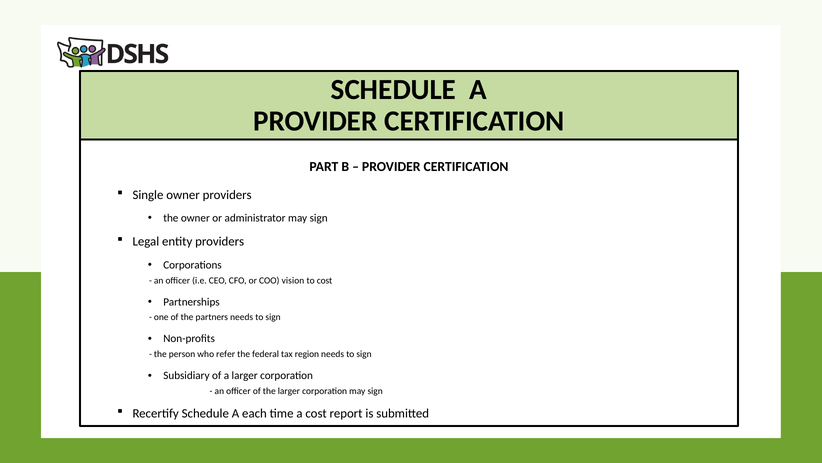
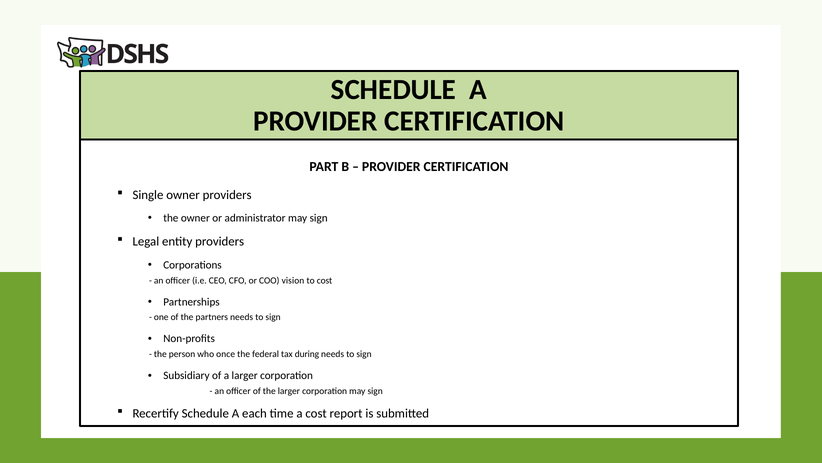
refer: refer -> once
region: region -> during
